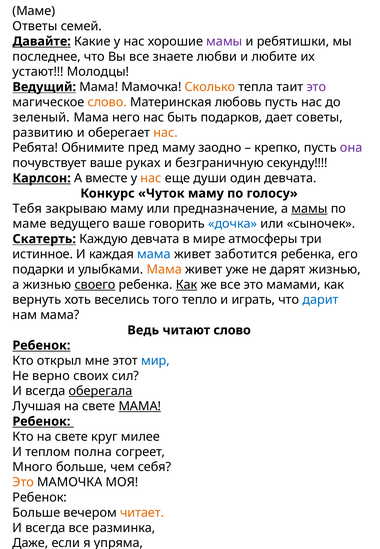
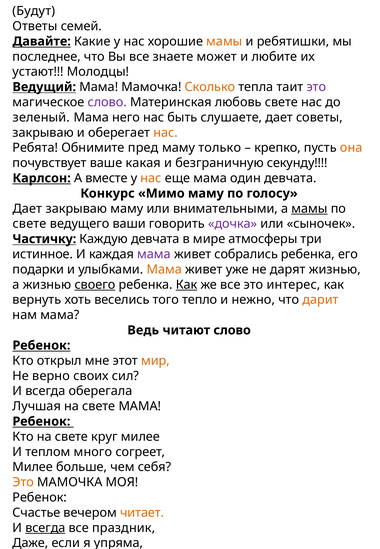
Маме at (34, 11): Маме -> Будут
мамы at (224, 41) colour: purple -> orange
любви: любви -> может
слово at (107, 102) colour: orange -> purple
любовь пусть: пусть -> свете
подарков: подарков -> слушаете
развитию at (43, 133): развитию -> закрываю
заодно: заодно -> только
она colour: purple -> orange
руках: руках -> какая
еще души: души -> мама
Чуток: Чуток -> Мимо
Тебя at (27, 209): Тебя -> Дает
предназначение: предназначение -> внимательными
маме at (29, 224): маме -> свете
ведущего ваше: ваше -> ваши
дочка colour: blue -> purple
Скатерть: Скатерть -> Частичку
мама at (154, 254) colour: blue -> purple
заботится: заботится -> собрались
мамами: мамами -> интерес
играть: играть -> нежно
дарит colour: blue -> orange
мир colour: blue -> orange
оберегала underline: present -> none
МАМА at (140, 406) underline: present -> none
полна: полна -> много
Много at (33, 467): Много -> Милее
Больше at (36, 513): Больше -> Счастье
всегда at (45, 528) underline: none -> present
разминка: разминка -> праздник
